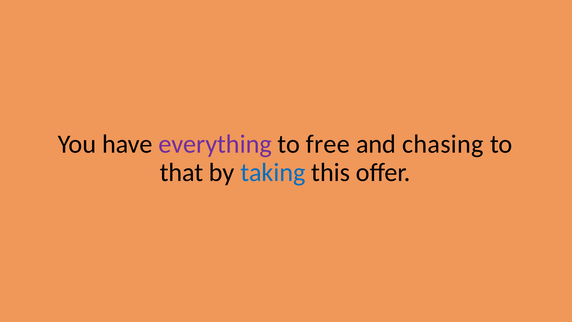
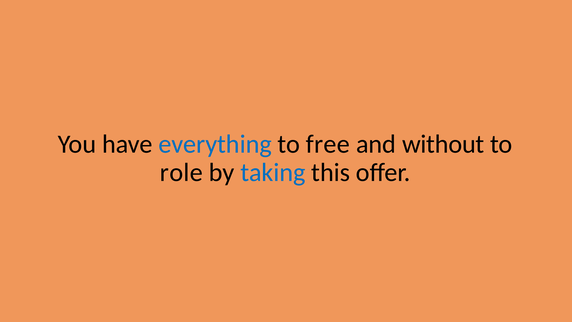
everything colour: purple -> blue
chasing: chasing -> without
that: that -> role
